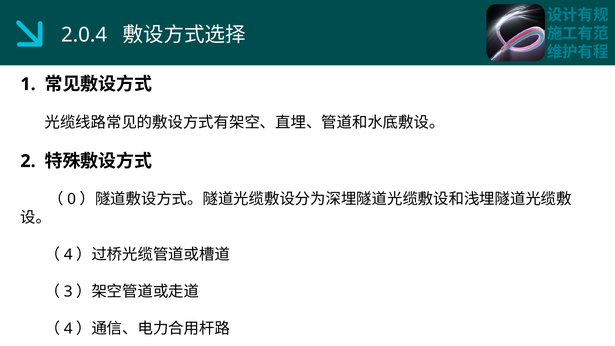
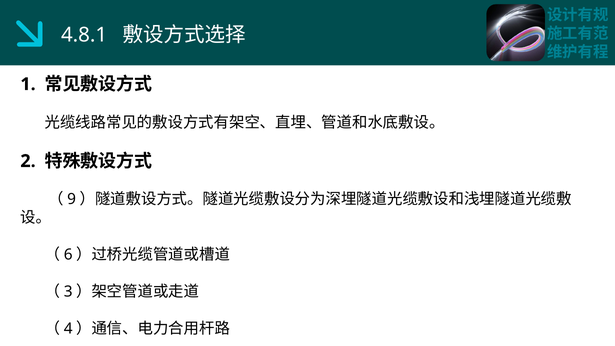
2.0.4: 2.0.4 -> 4.8.1
0: 0 -> 9
4 at (68, 255): 4 -> 6
